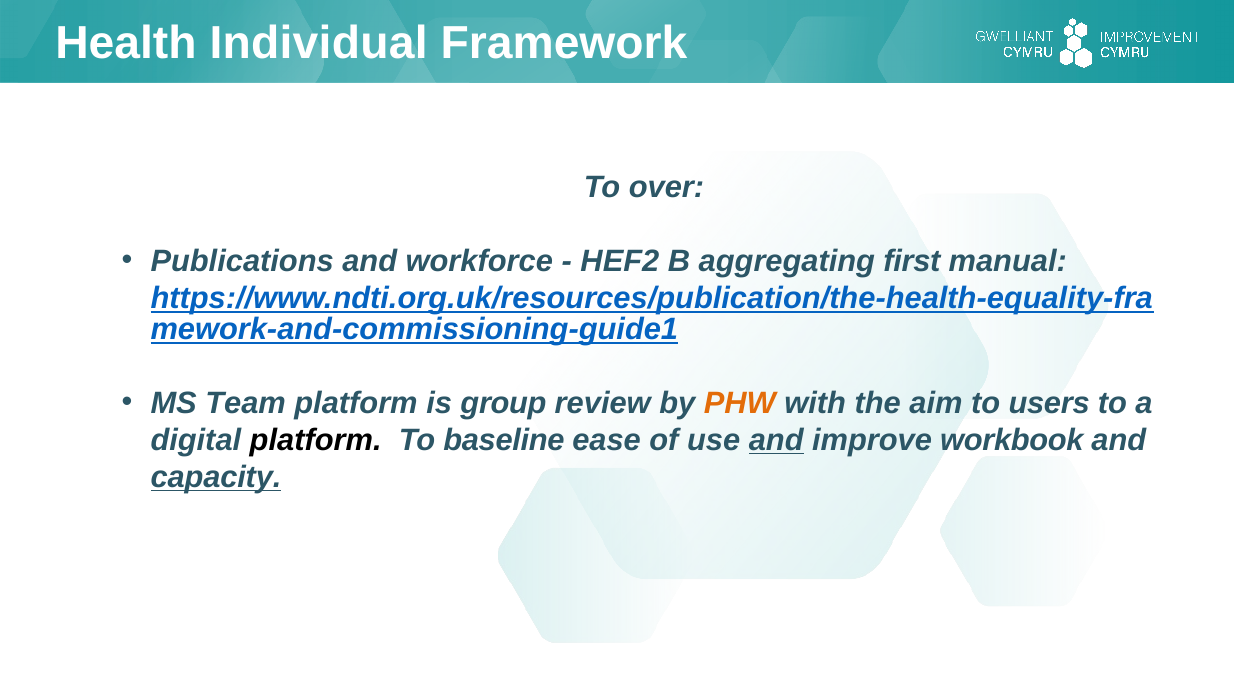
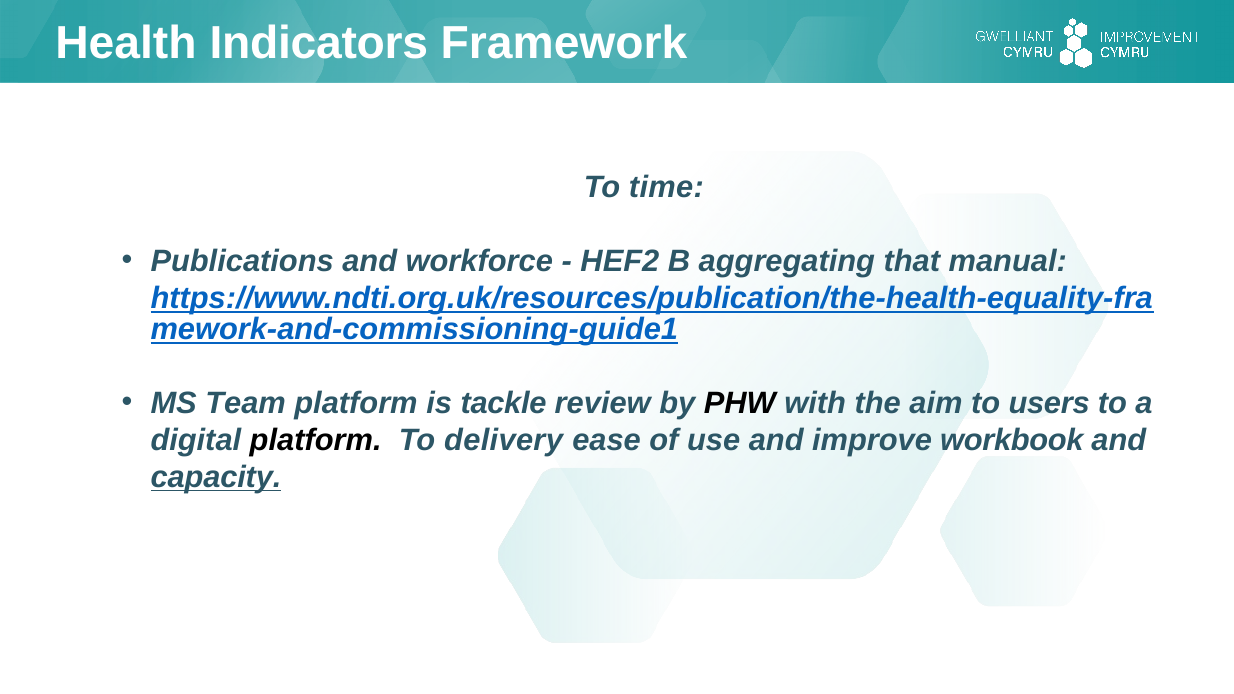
Individual: Individual -> Indicators
over: over -> time
first: first -> that
group: group -> tackle
PHW colour: orange -> black
baseline: baseline -> delivery
and at (776, 440) underline: present -> none
